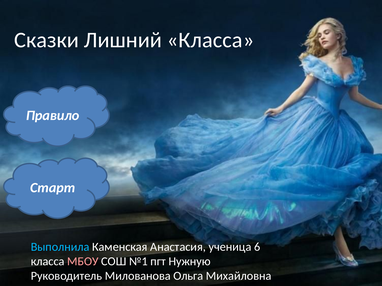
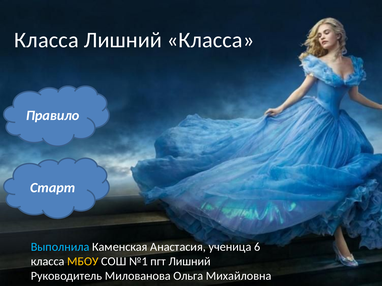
Сказки at (47, 40): Сказки -> Класса
МБОУ colour: pink -> yellow
пгт Нужную: Нужную -> Лишний
